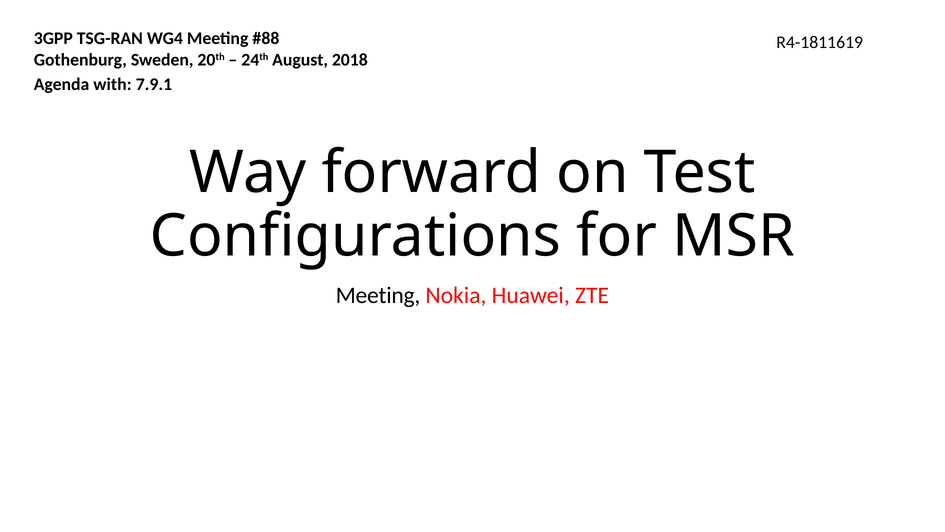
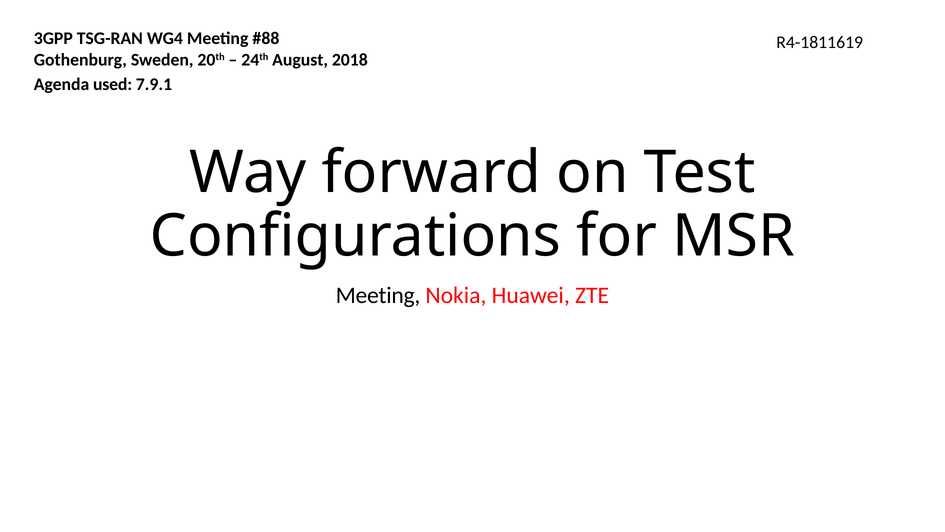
with: with -> used
